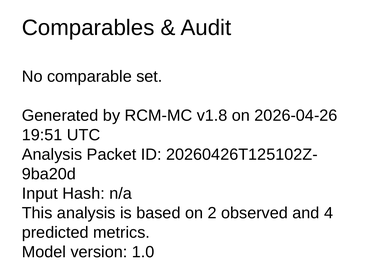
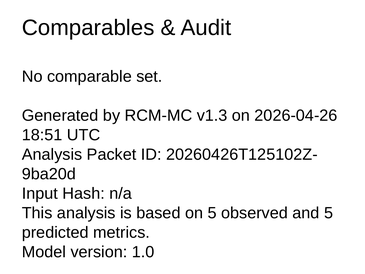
v1.8: v1.8 -> v1.3
19:51: 19:51 -> 18:51
on 2: 2 -> 5
and 4: 4 -> 5
